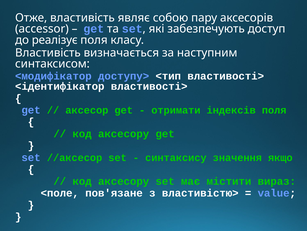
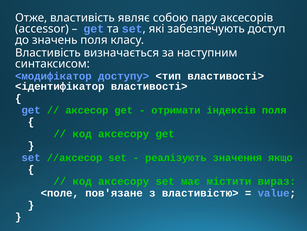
реалізує: реалізує -> значень
синтаксису: синтаксису -> реалізують
